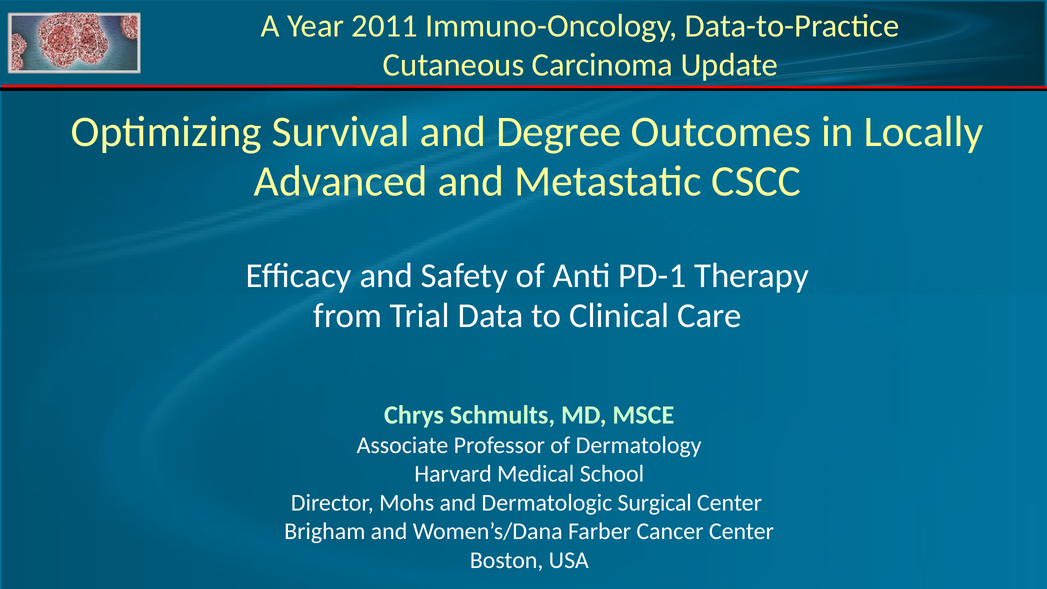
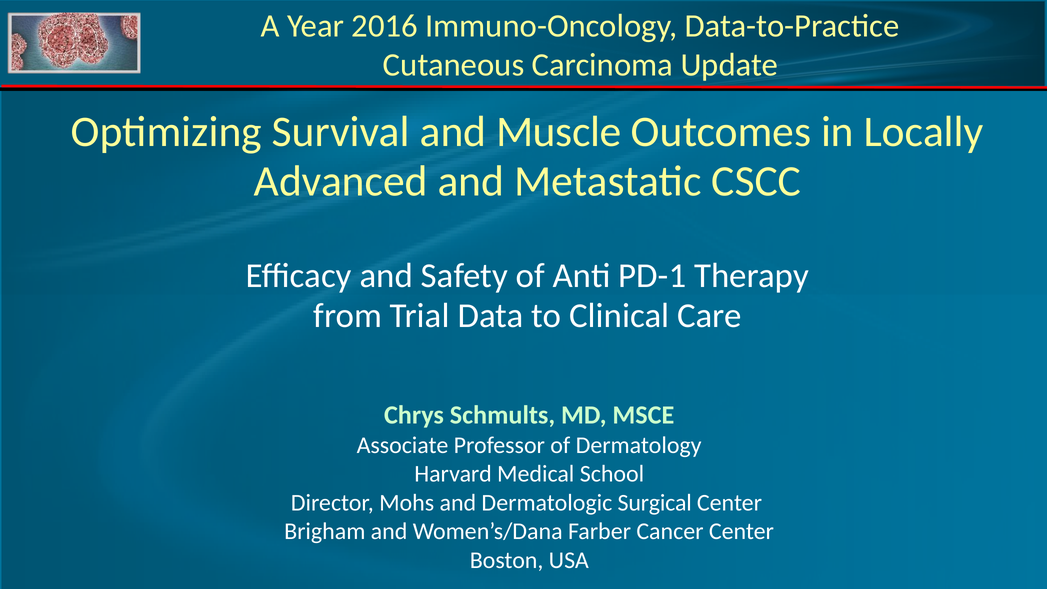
2011: 2011 -> 2016
Degree: Degree -> Muscle
